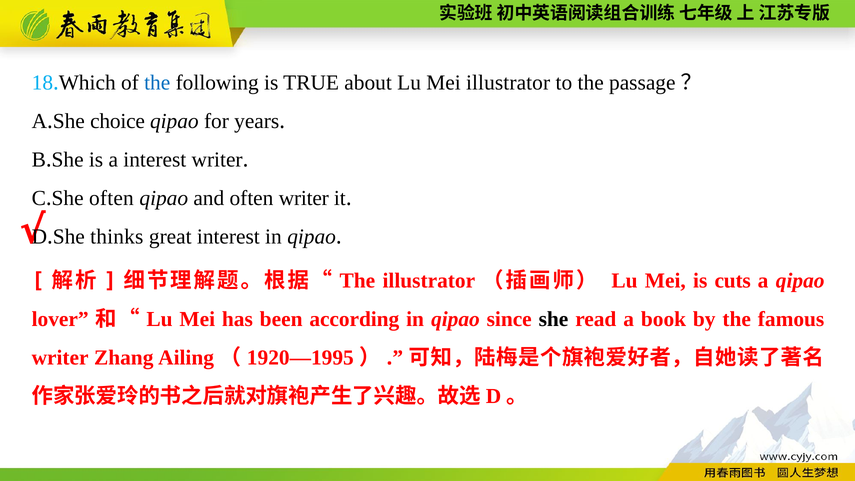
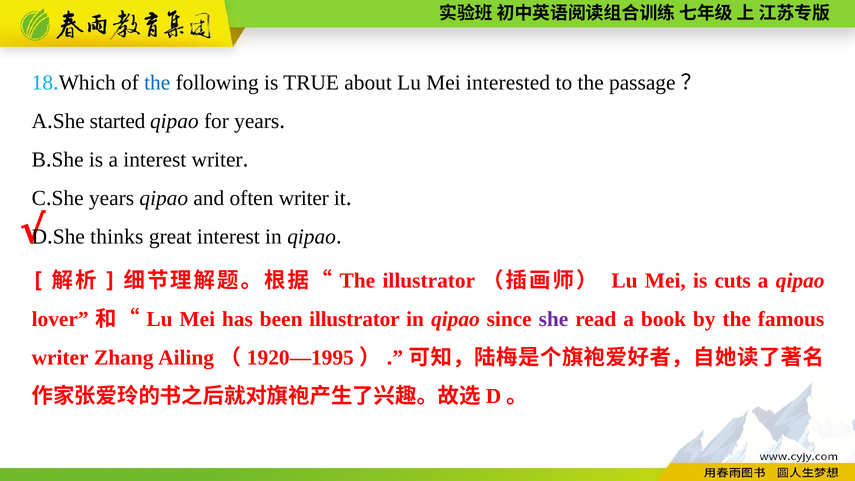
Mei illustrator: illustrator -> interested
choice: choice -> started
She often: often -> years
been according: according -> illustrator
she at (553, 319) colour: black -> purple
